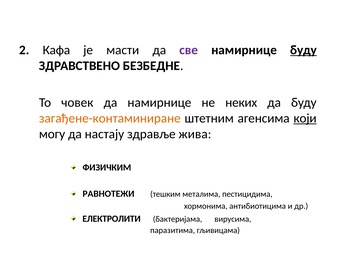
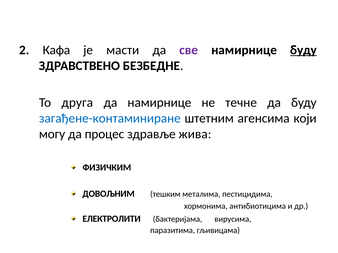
човек: човек -> друга
неких: неких -> течне
загађене-контаминиране colour: orange -> blue
који underline: present -> none
настају: настају -> процес
РАВНОТЕЖИ: РАВНОТЕЖИ -> ДОВОЉНИМ
